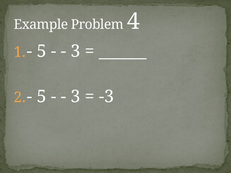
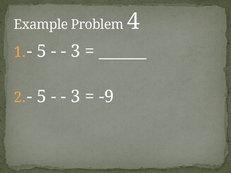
-3: -3 -> -9
